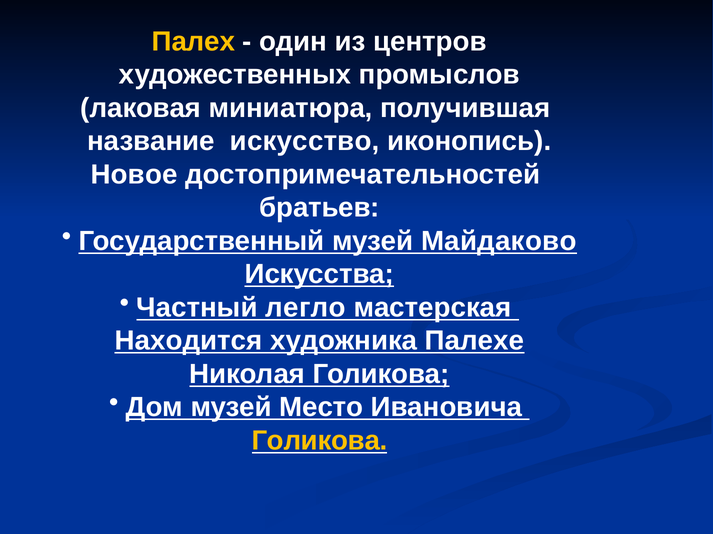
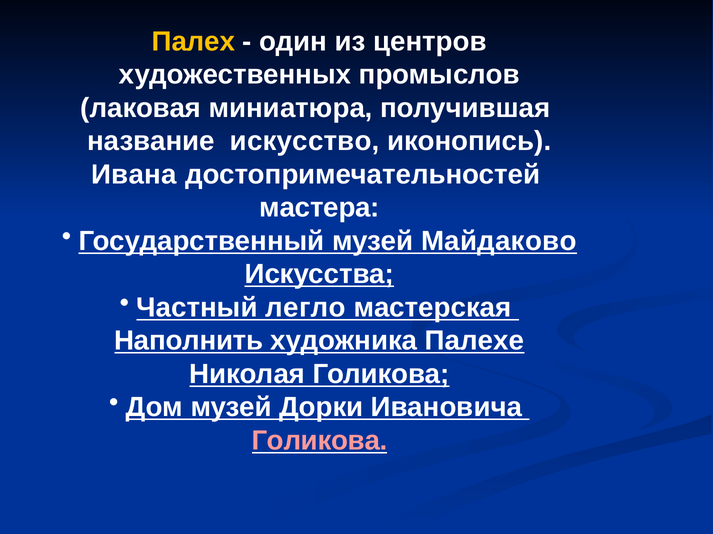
Новое: Новое -> Ивана
братьев: братьев -> мастера
Находится: Находится -> Наполнить
Место: Место -> Дорки
Голикова at (320, 441) colour: yellow -> pink
